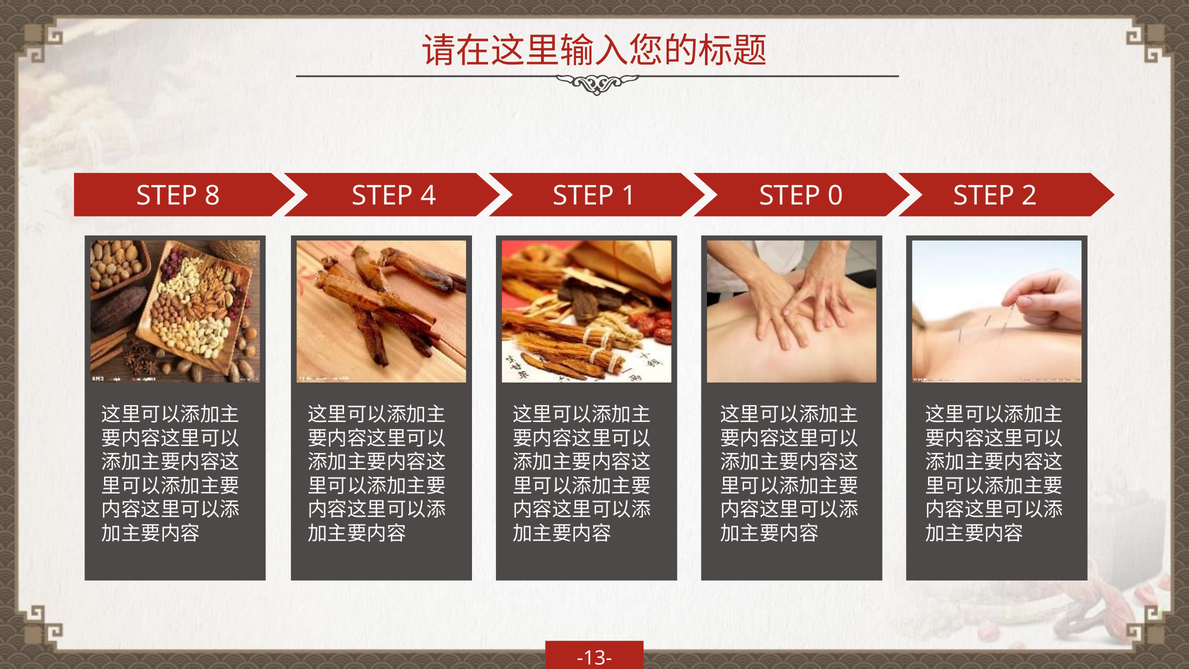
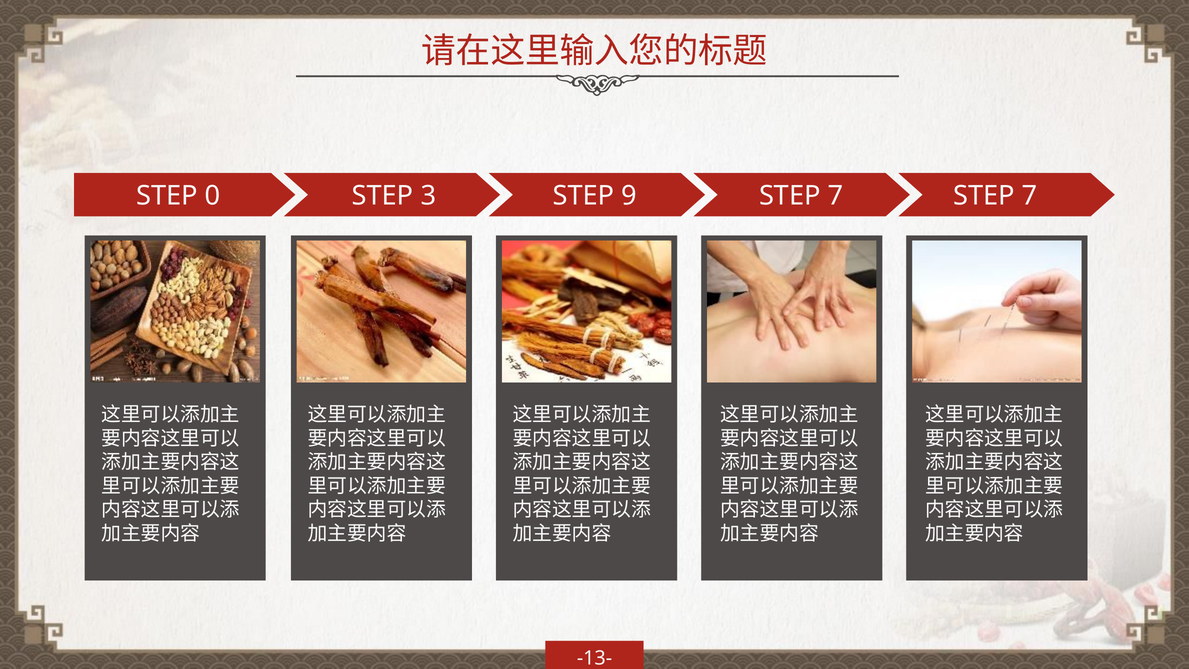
8: 8 -> 0
4: 4 -> 3
1: 1 -> 9
0 at (835, 196): 0 -> 7
2 at (1030, 196): 2 -> 7
